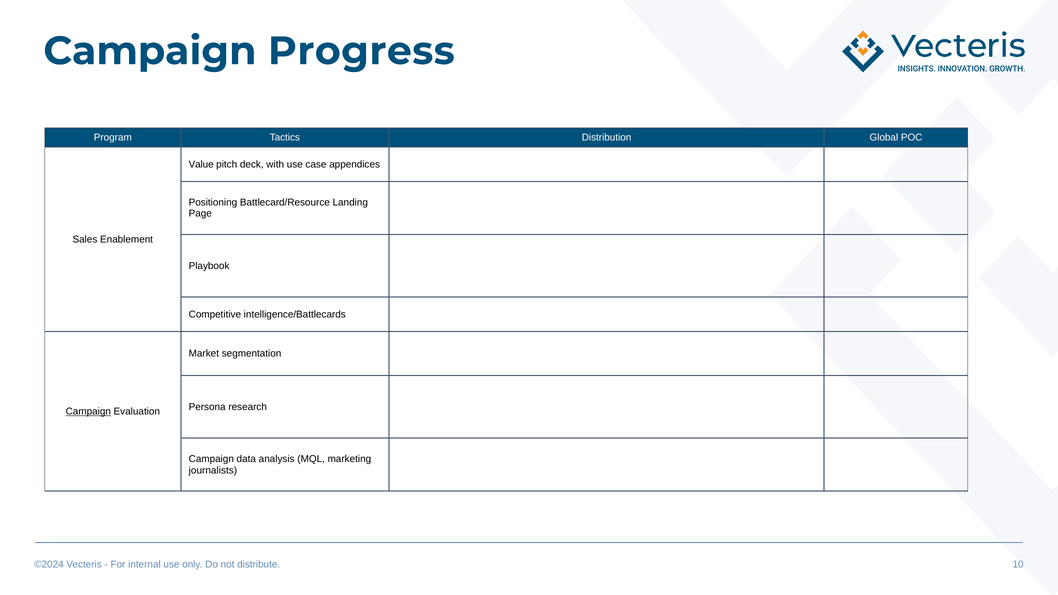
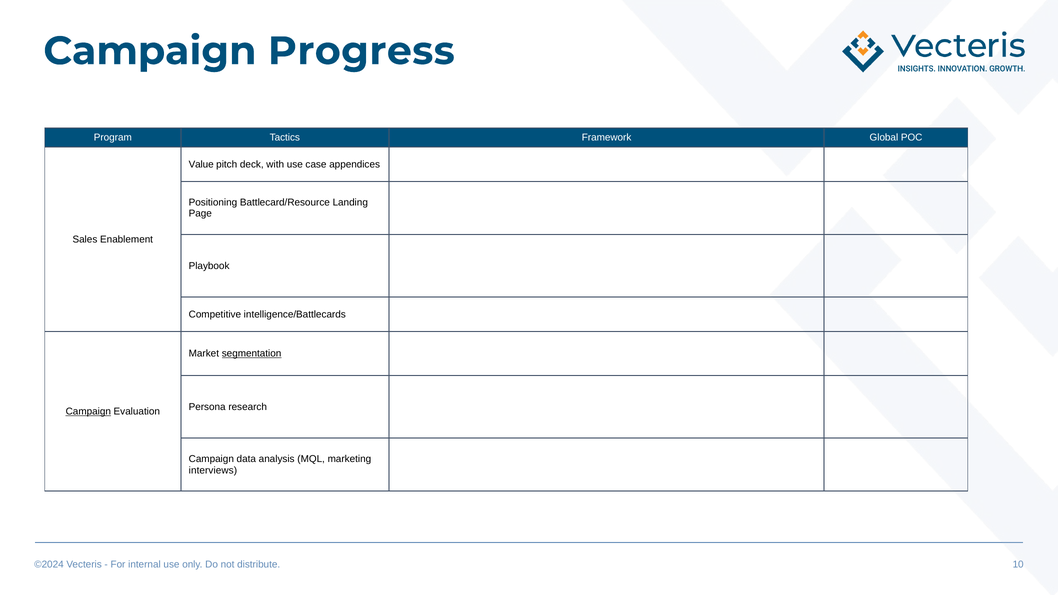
Distribution: Distribution -> Framework
segmentation underline: none -> present
journalists: journalists -> interviews
